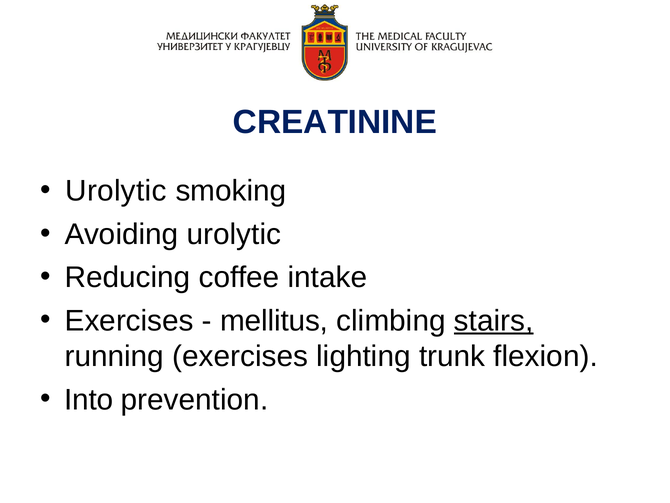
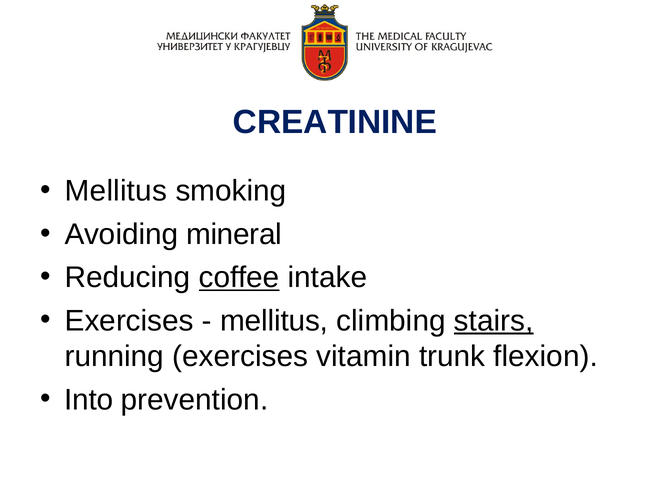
Urolytic at (116, 191): Urolytic -> Mellitus
Avoiding urolytic: urolytic -> mineral
coffee underline: none -> present
lighting: lighting -> vitamin
